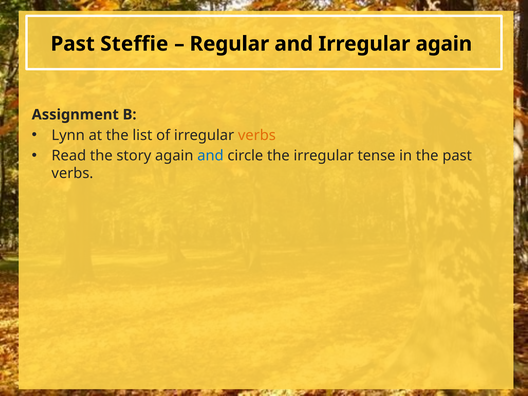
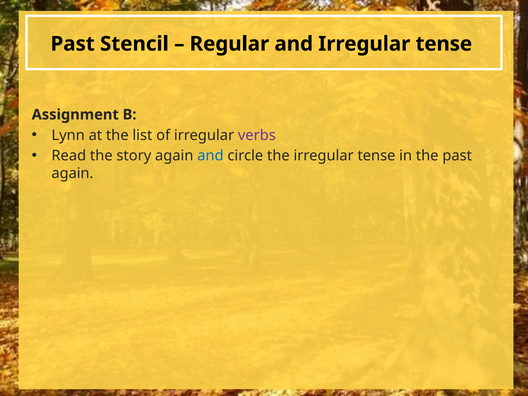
Steffie: Steffie -> Stencil
and Irregular again: again -> tense
verbs at (257, 135) colour: orange -> purple
verbs at (72, 173): verbs -> again
